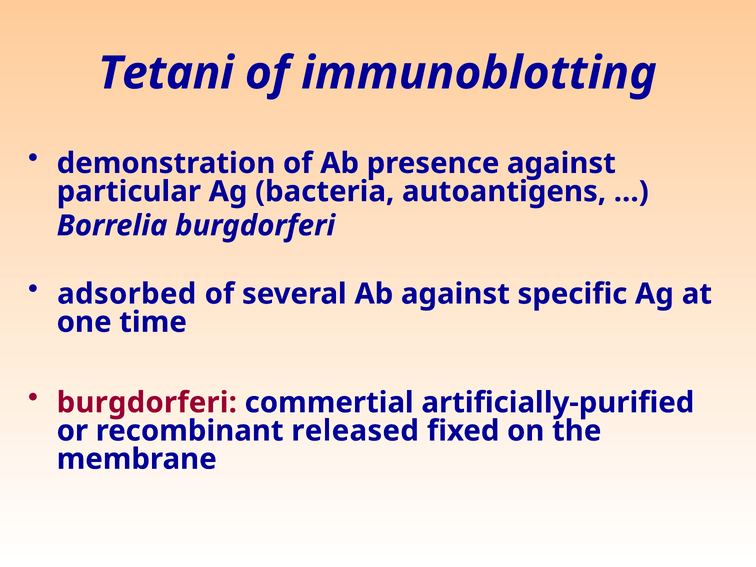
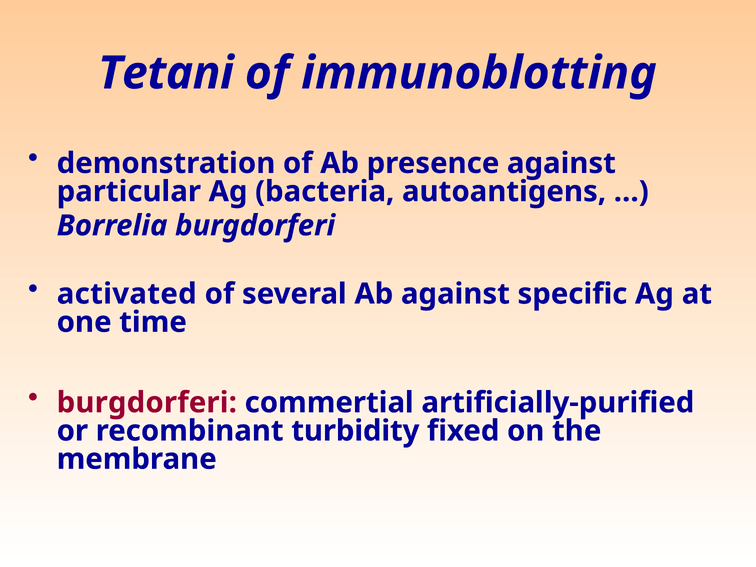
adsorbed: adsorbed -> activated
released: released -> turbidity
